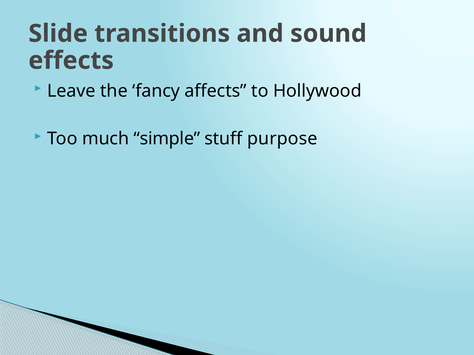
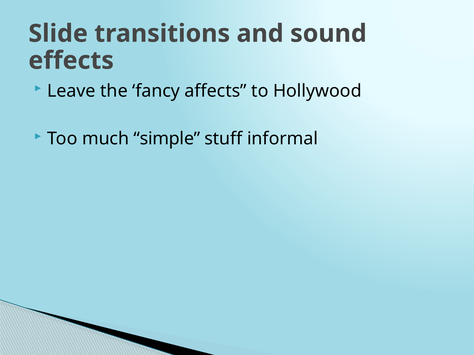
purpose: purpose -> informal
